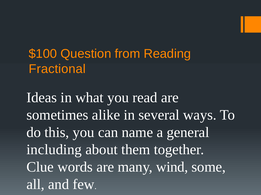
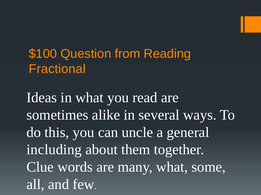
name: name -> uncle
many wind: wind -> what
